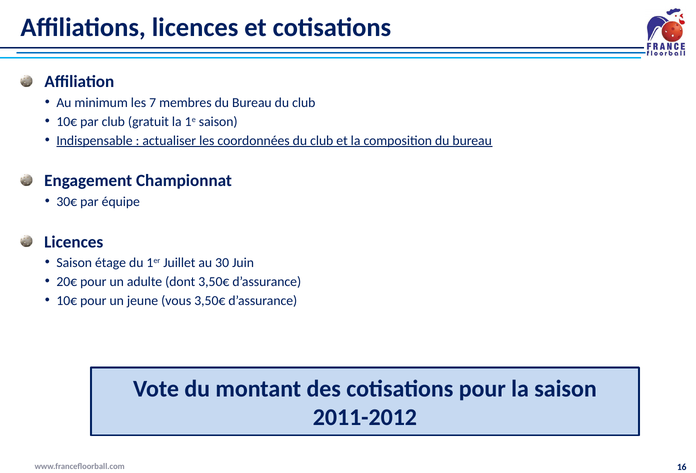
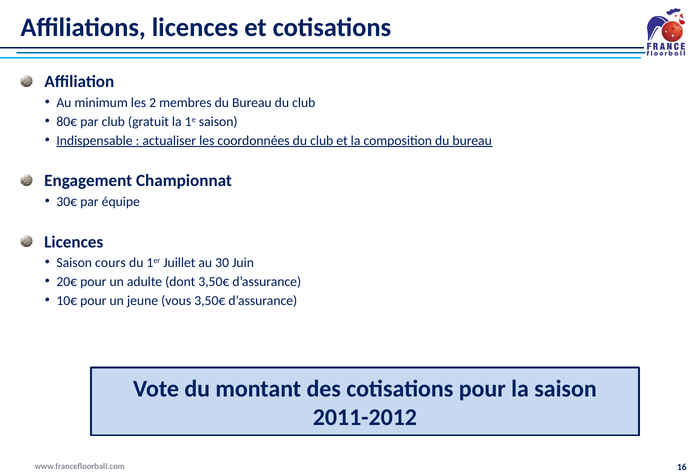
7: 7 -> 2
10€ at (67, 122): 10€ -> 80€
étage: étage -> cours
